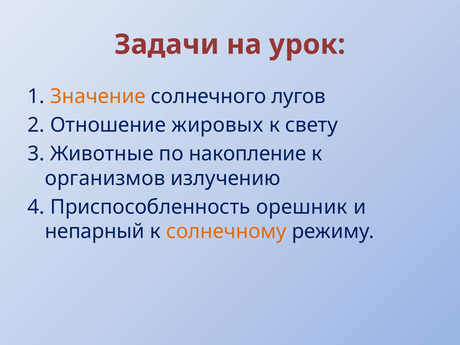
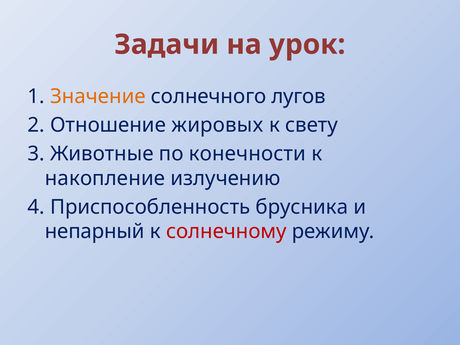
накопление: накопление -> конечности
организмов: организмов -> накопление
орешник: орешник -> брусника
солнечному colour: orange -> red
